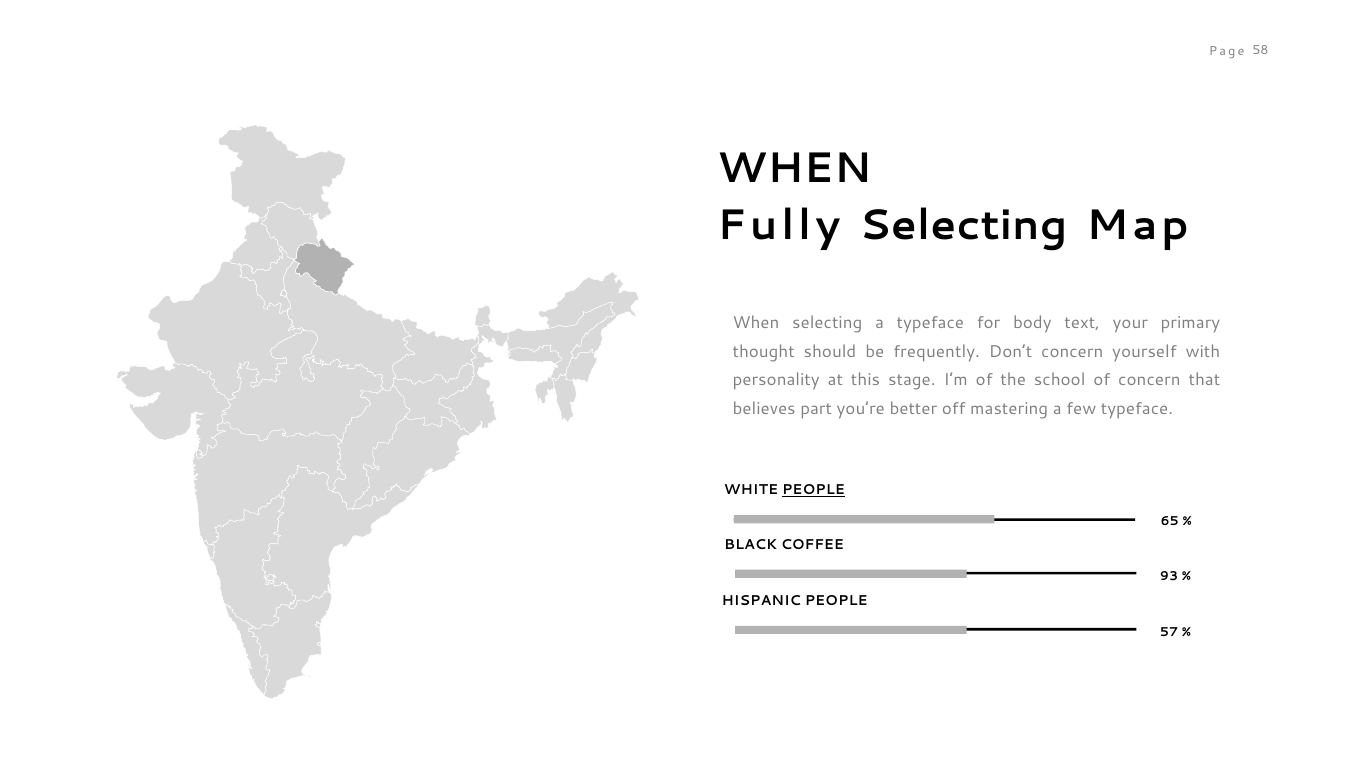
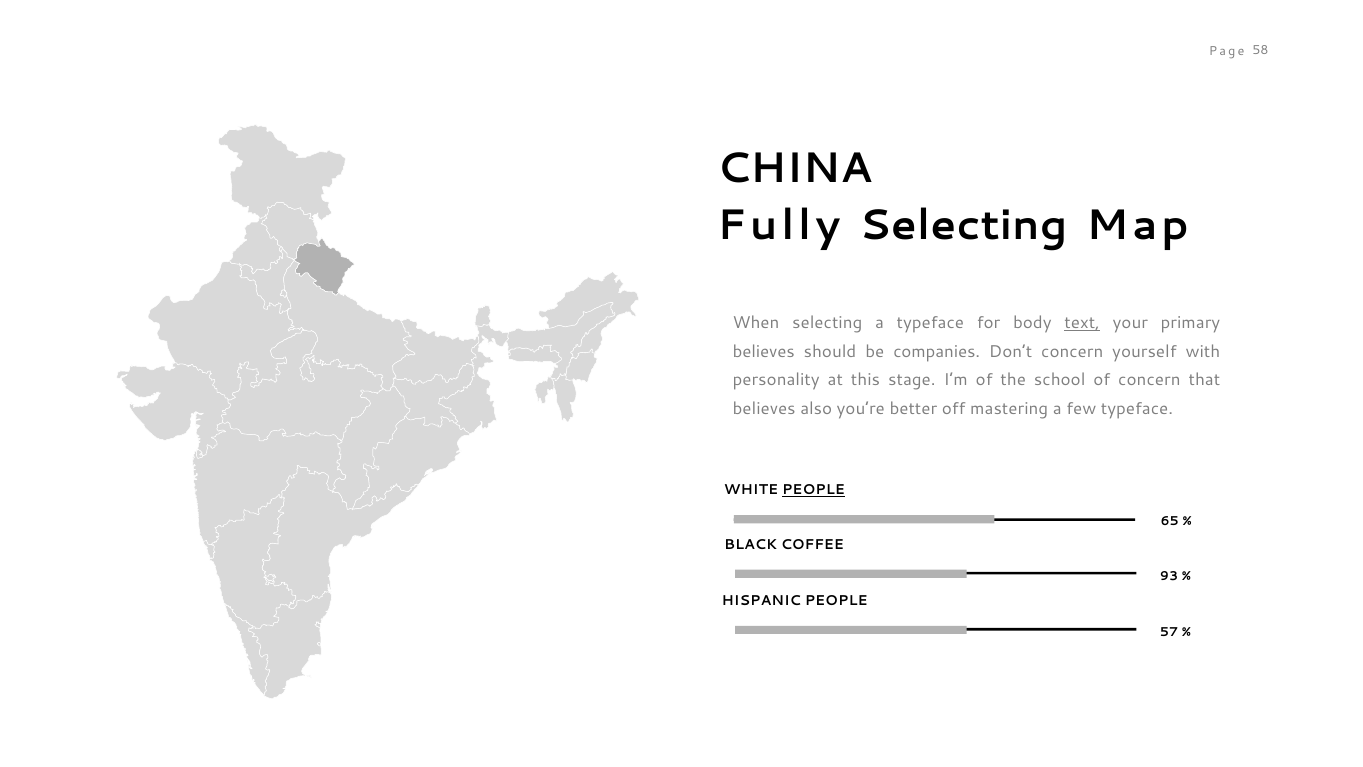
WHEN at (794, 169): WHEN -> CHINA
text underline: none -> present
thought at (764, 351): thought -> believes
frequently: frequently -> companies
part: part -> also
